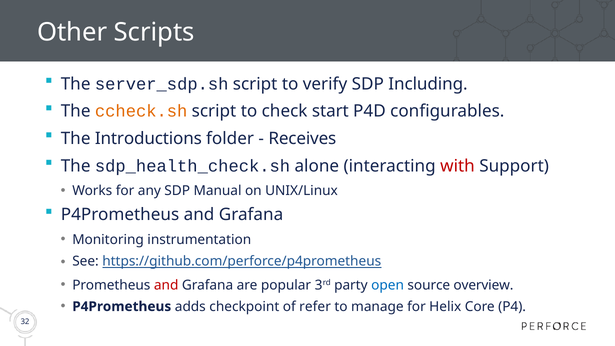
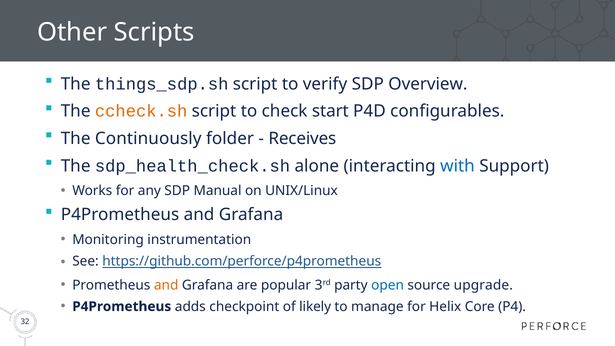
server_sdp.sh: server_sdp.sh -> things_sdp.sh
Including: Including -> Overview
Introductions: Introductions -> Continuously
with colour: red -> blue
and at (166, 285) colour: red -> orange
overview: overview -> upgrade
refer: refer -> likely
